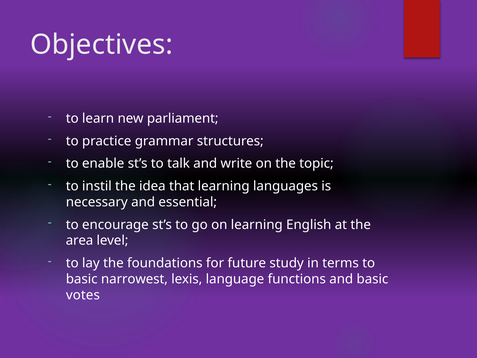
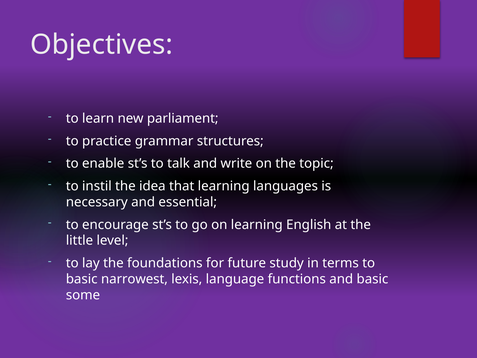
area: area -> little
votes: votes -> some
